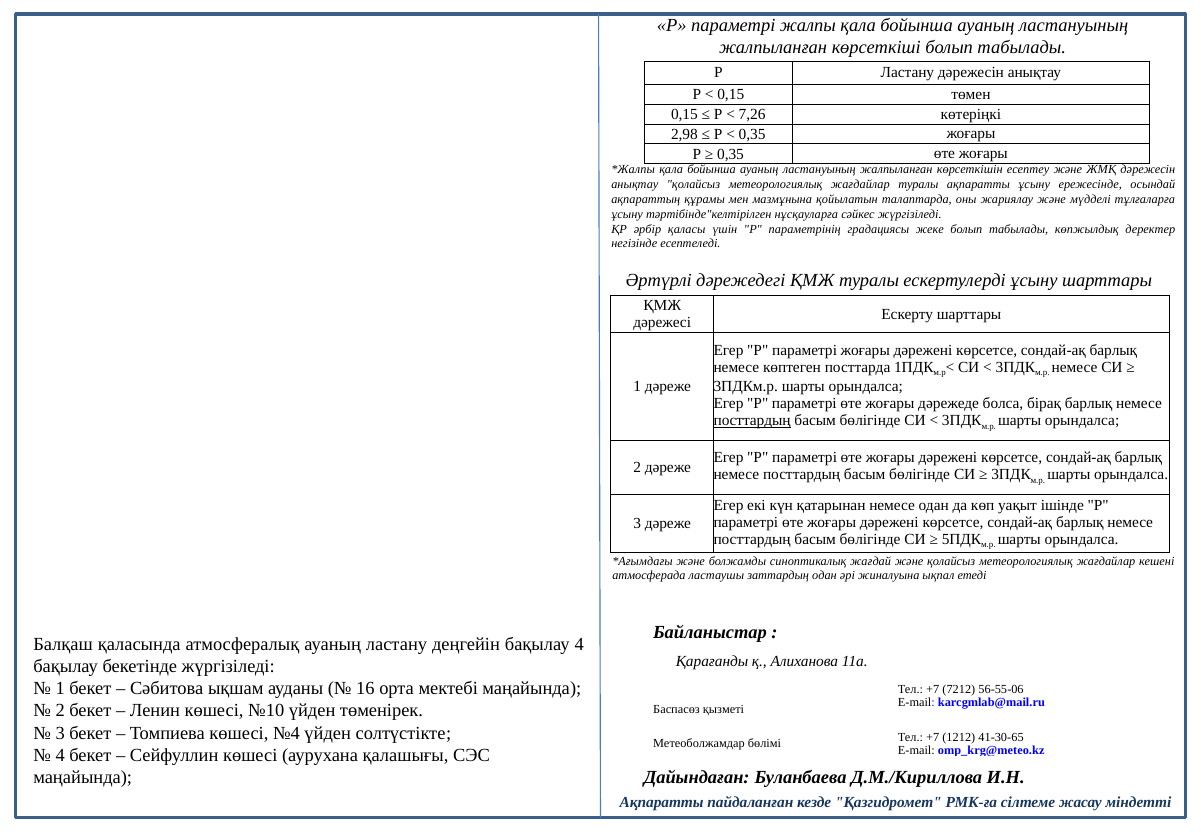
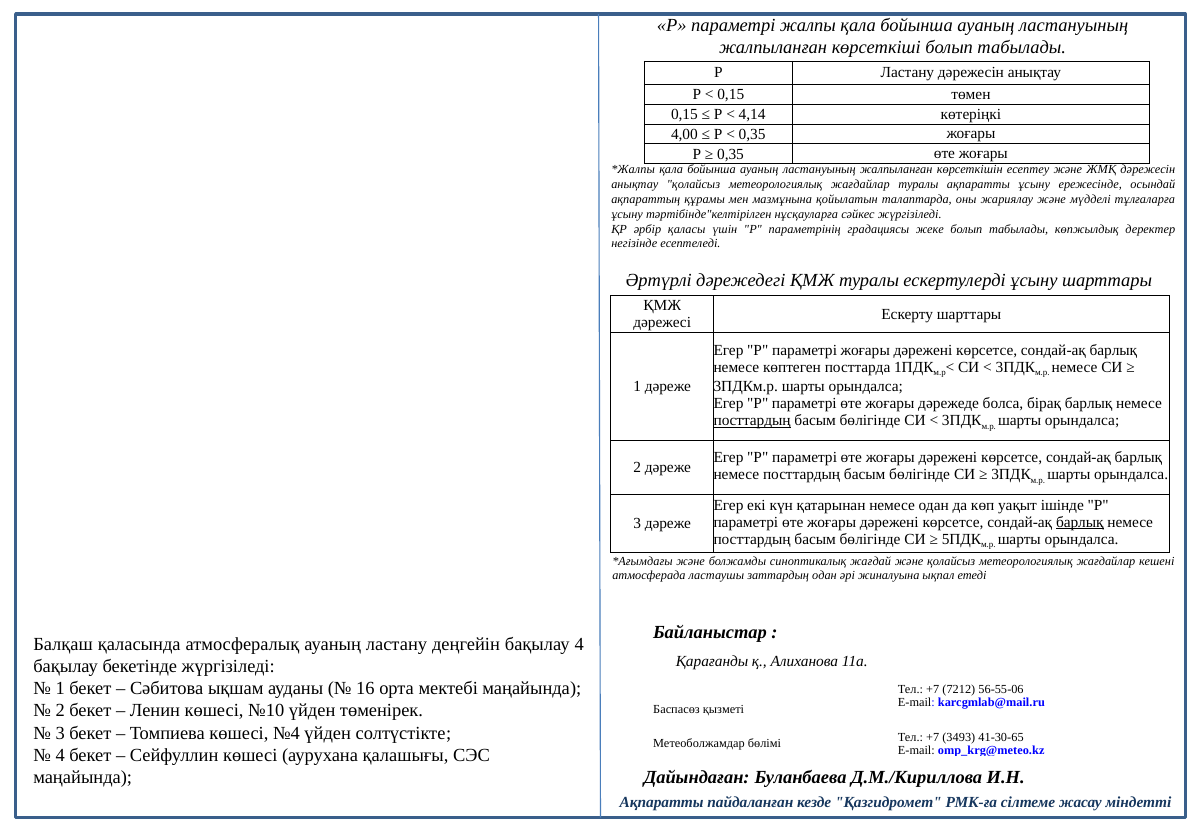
7,26: 7,26 -> 4,14
2,98: 2,98 -> 4,00
барлық at (1080, 522) underline: none -> present
1212: 1212 -> 3493
